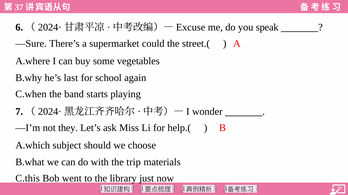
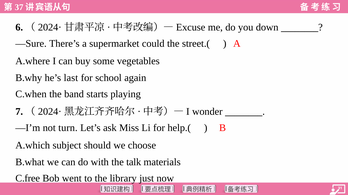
speak: speak -> down
they: they -> turn
trip: trip -> talk
C.this: C.this -> C.free
